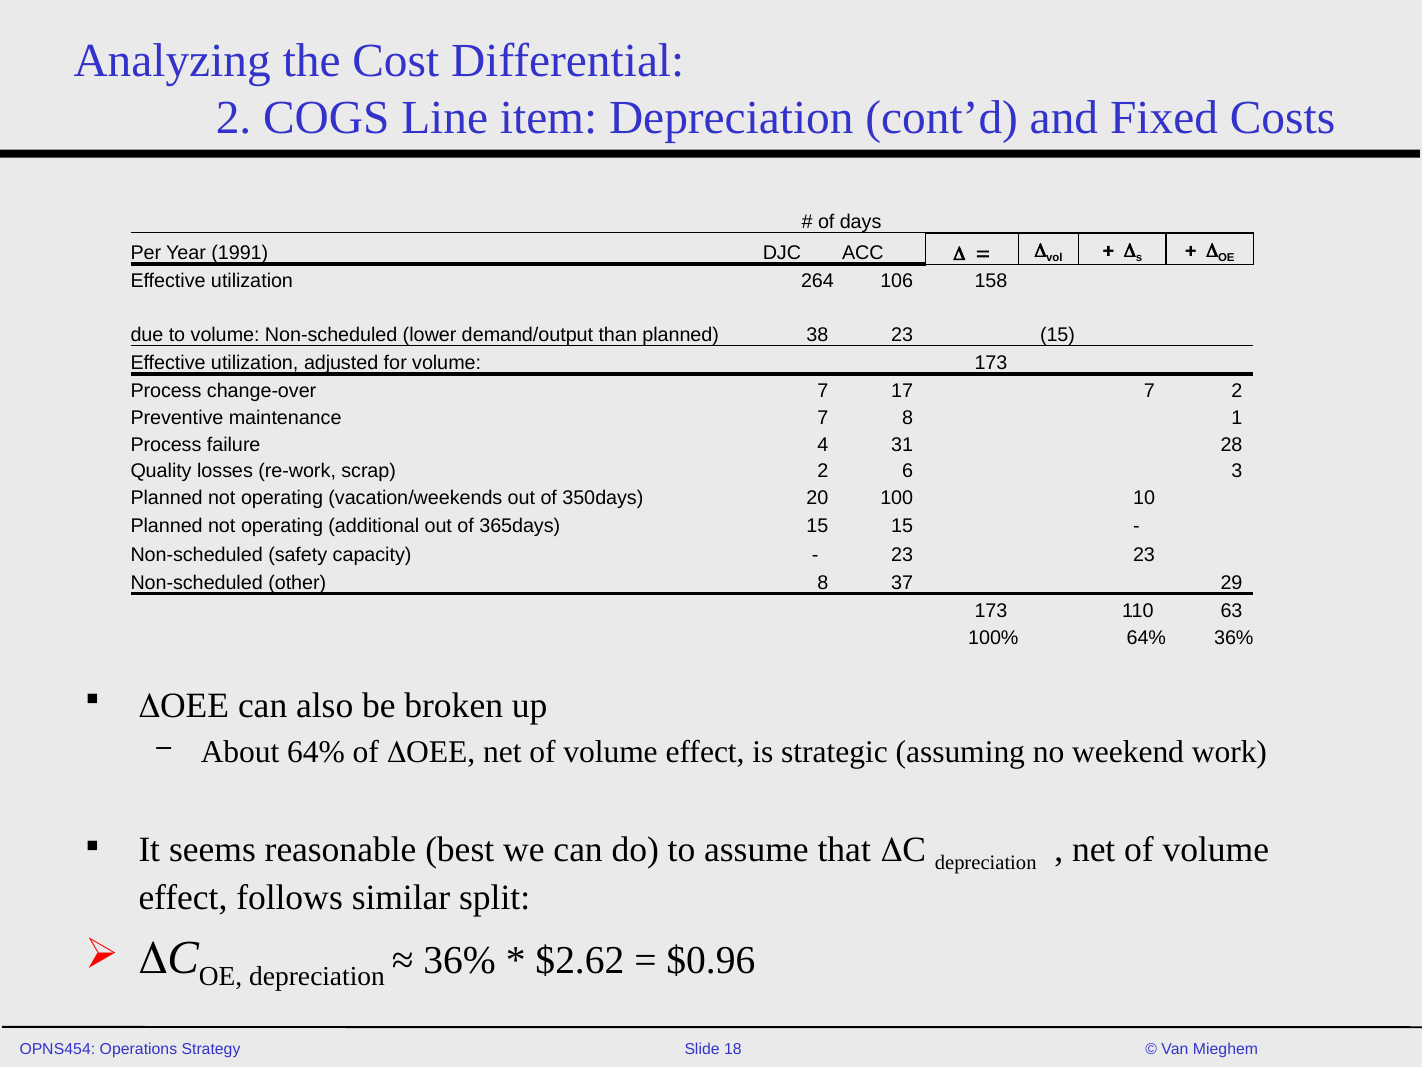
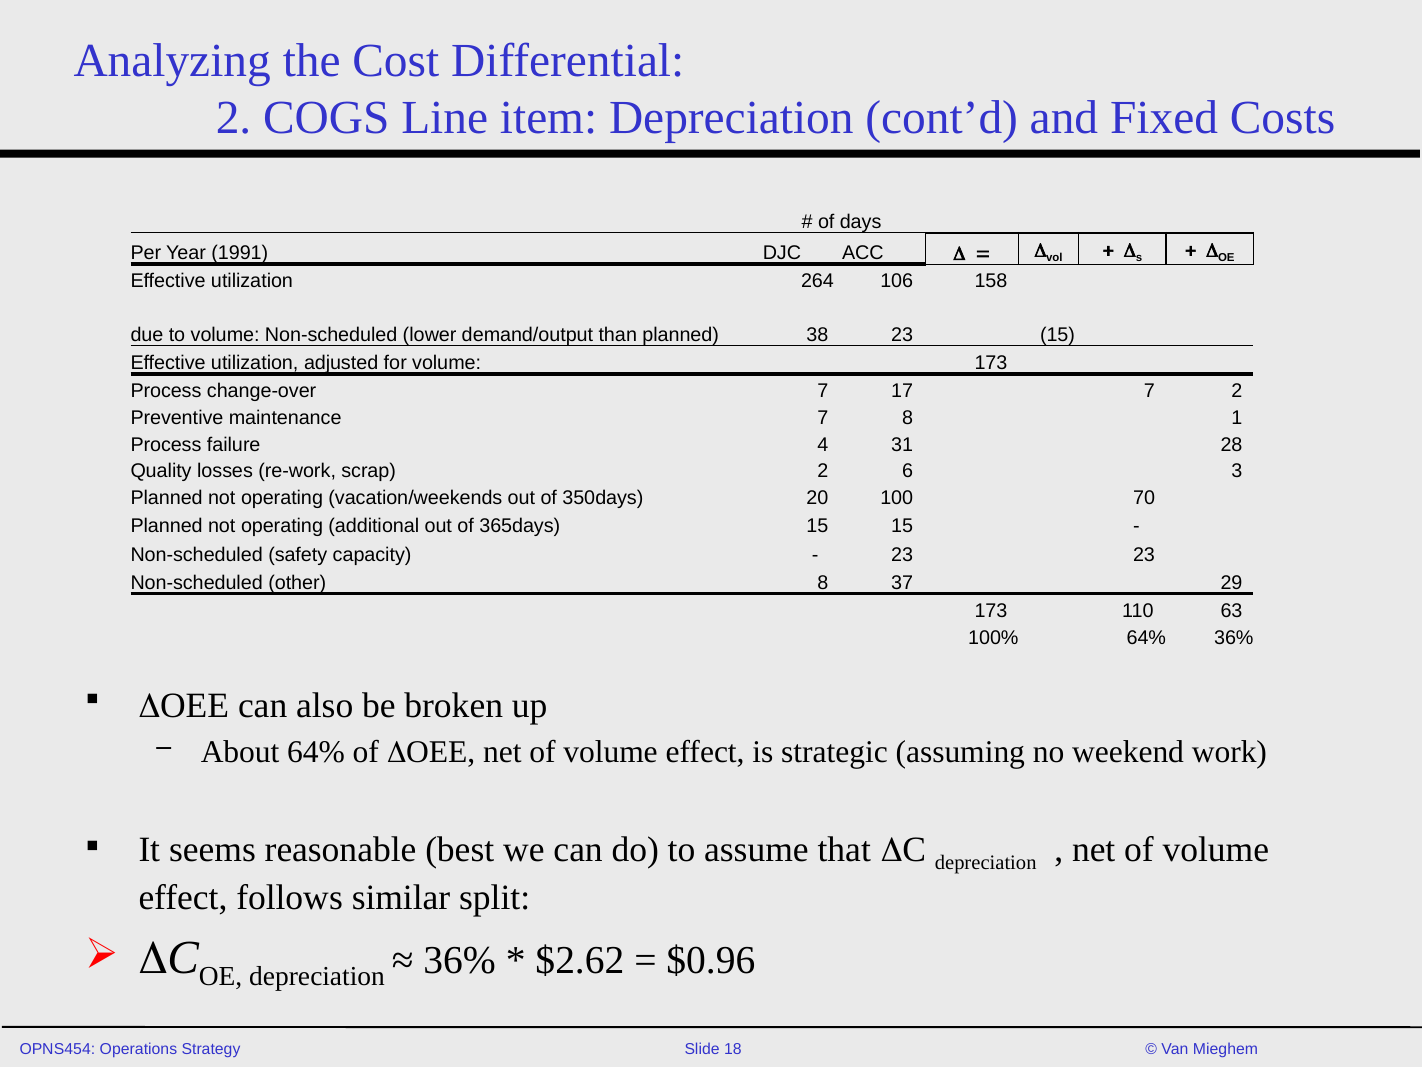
10: 10 -> 70
